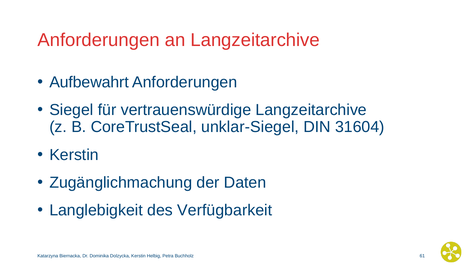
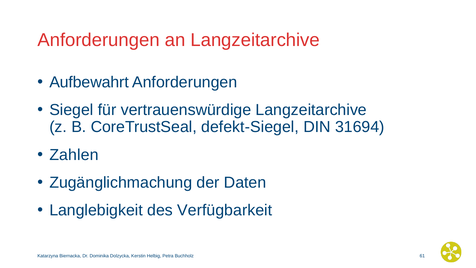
unklar-Siegel: unklar-Siegel -> defekt-Siegel
31604: 31604 -> 31694
Kerstin at (74, 155): Kerstin -> Zahlen
